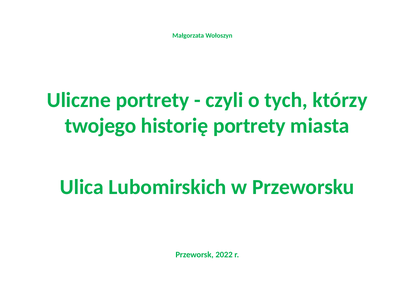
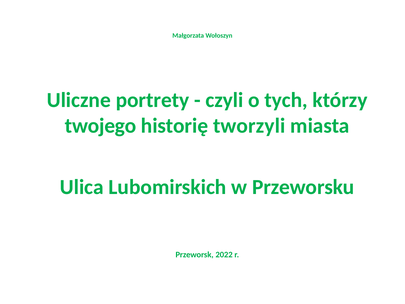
historię portrety: portrety -> tworzyli
